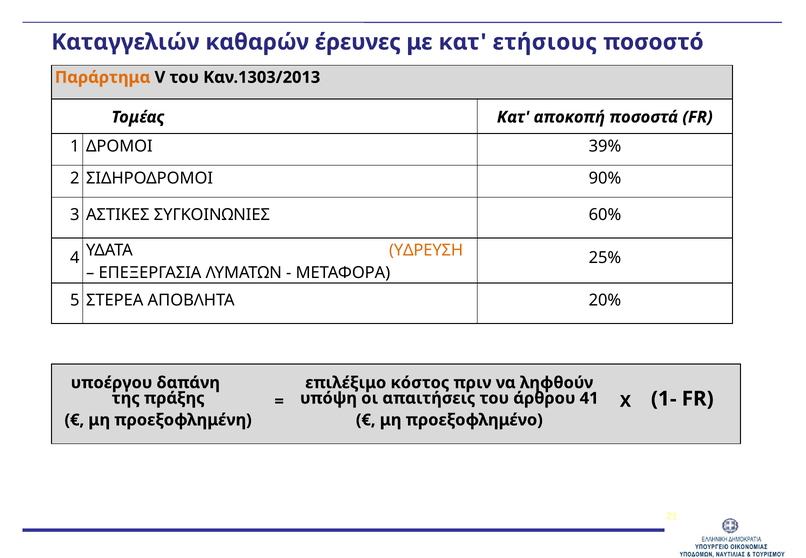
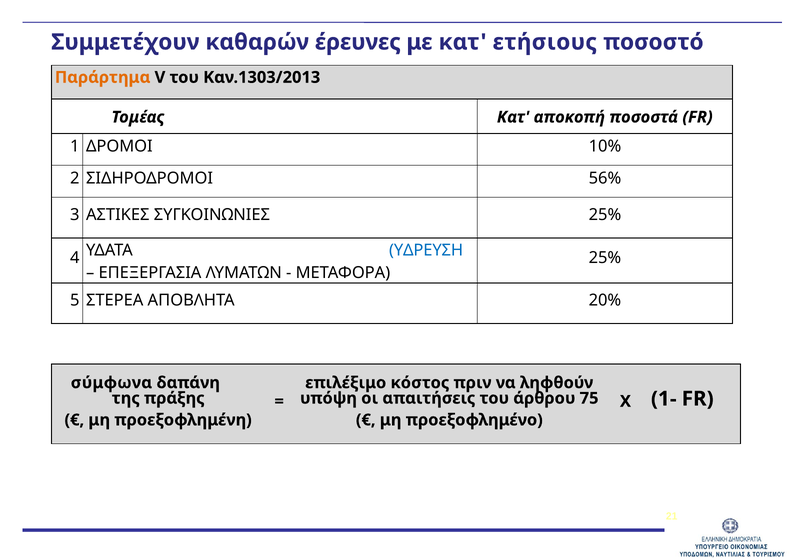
Καταγγελιών: Καταγγελιών -> Συμμετέχουν
39%: 39% -> 10%
90%: 90% -> 56%
ΣΥΓΚΟΙΝΩΝΙΕΣ 60%: 60% -> 25%
ΥΔΡΕΥΣΗ colour: orange -> blue
υποέργου: υποέργου -> σύμφωνα
41: 41 -> 75
